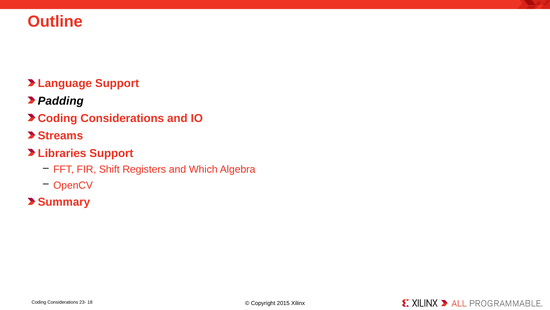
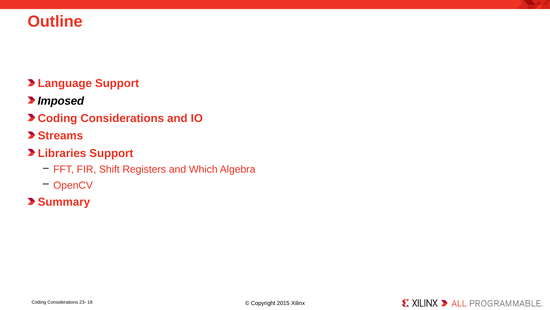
Padding: Padding -> Imposed
